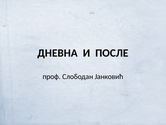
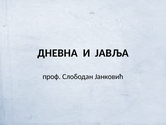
ПОСЛЕ: ПОСЛЕ -> ЈАВЉА
